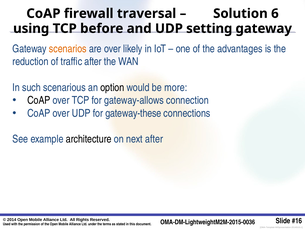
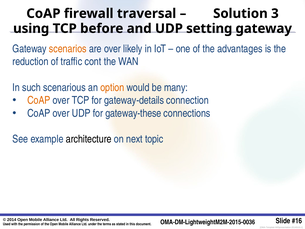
6: 6 -> 3
traffic after: after -> cont
option colour: black -> orange
more: more -> many
CoAP at (39, 100) colour: black -> orange
gateway-allows: gateway-allows -> gateway-details
next after: after -> topic
